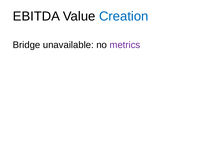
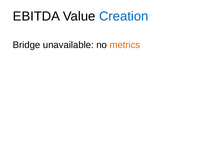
metrics colour: purple -> orange
